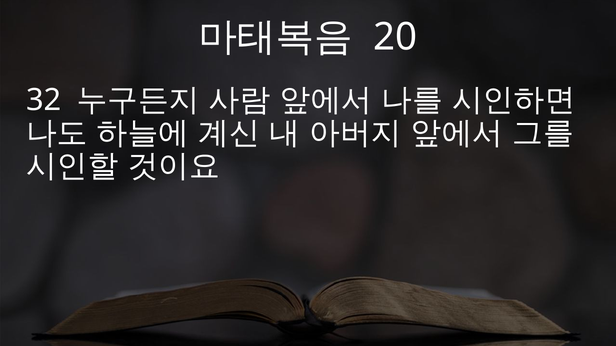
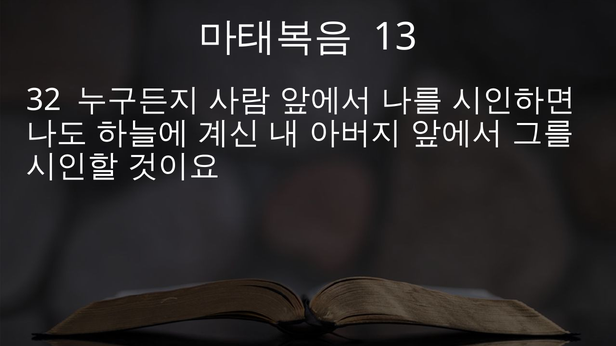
20: 20 -> 13
